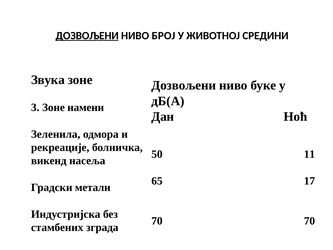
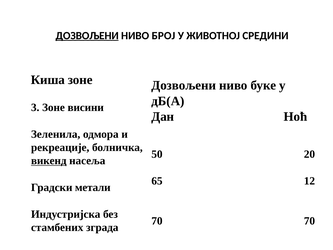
Звука: Звука -> Киша
намени: намени -> висини
11: 11 -> 20
викенд underline: none -> present
17: 17 -> 12
